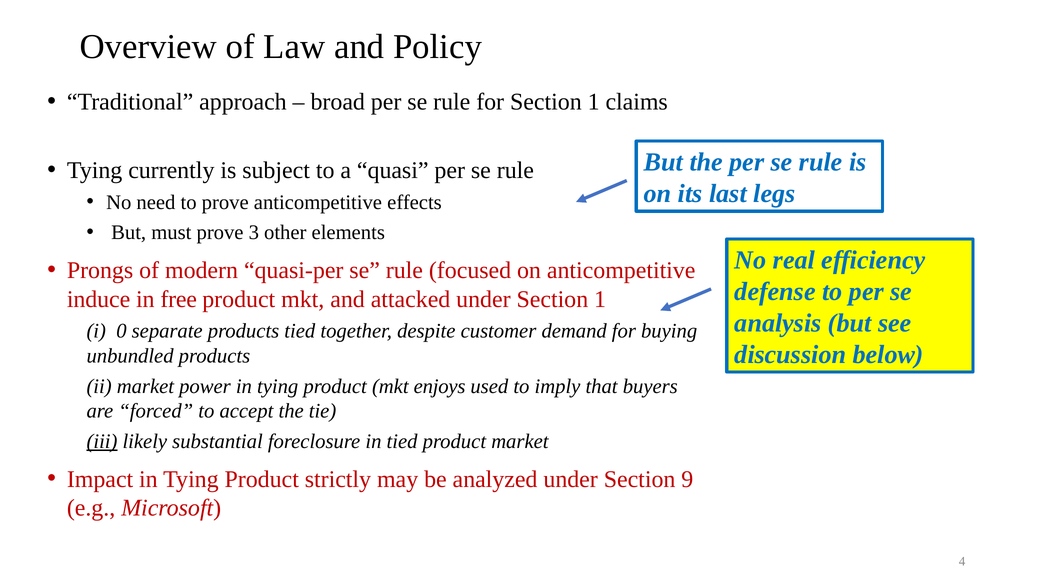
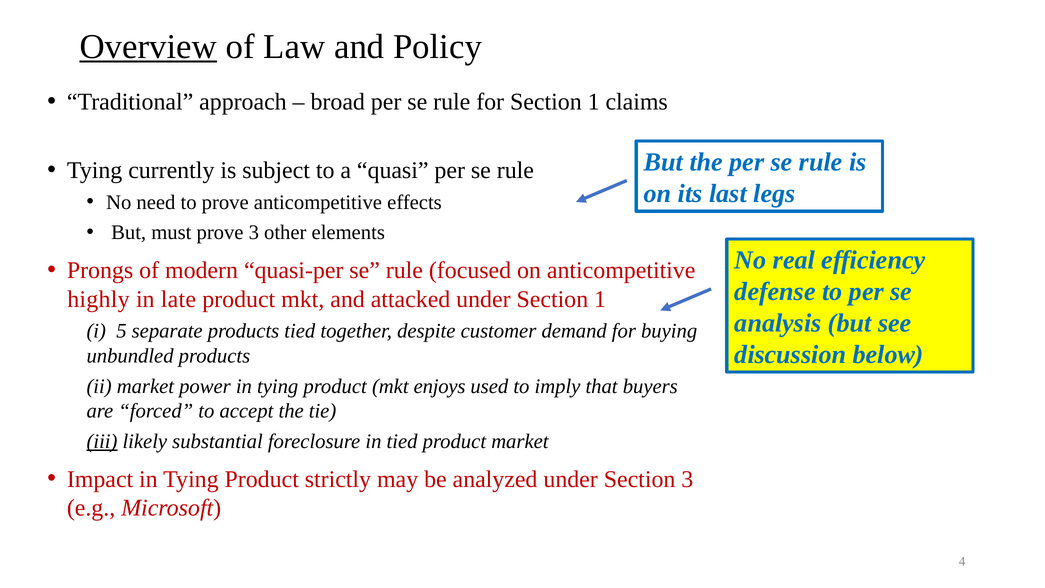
Overview underline: none -> present
induce: induce -> highly
free: free -> late
0: 0 -> 5
Section 9: 9 -> 3
